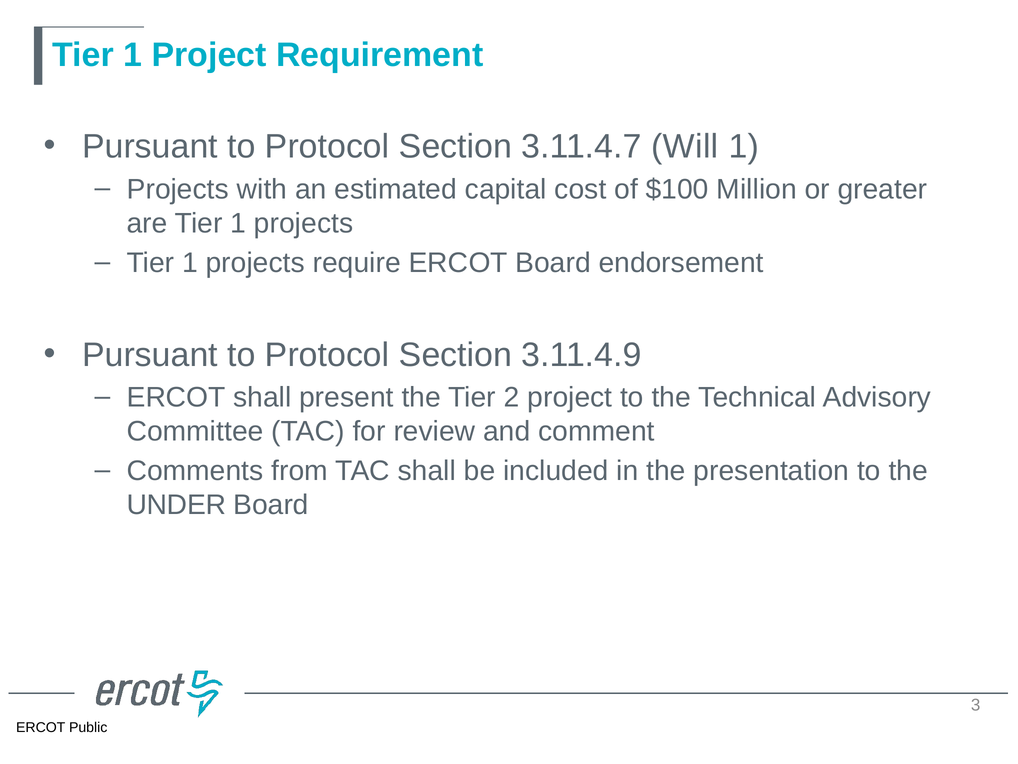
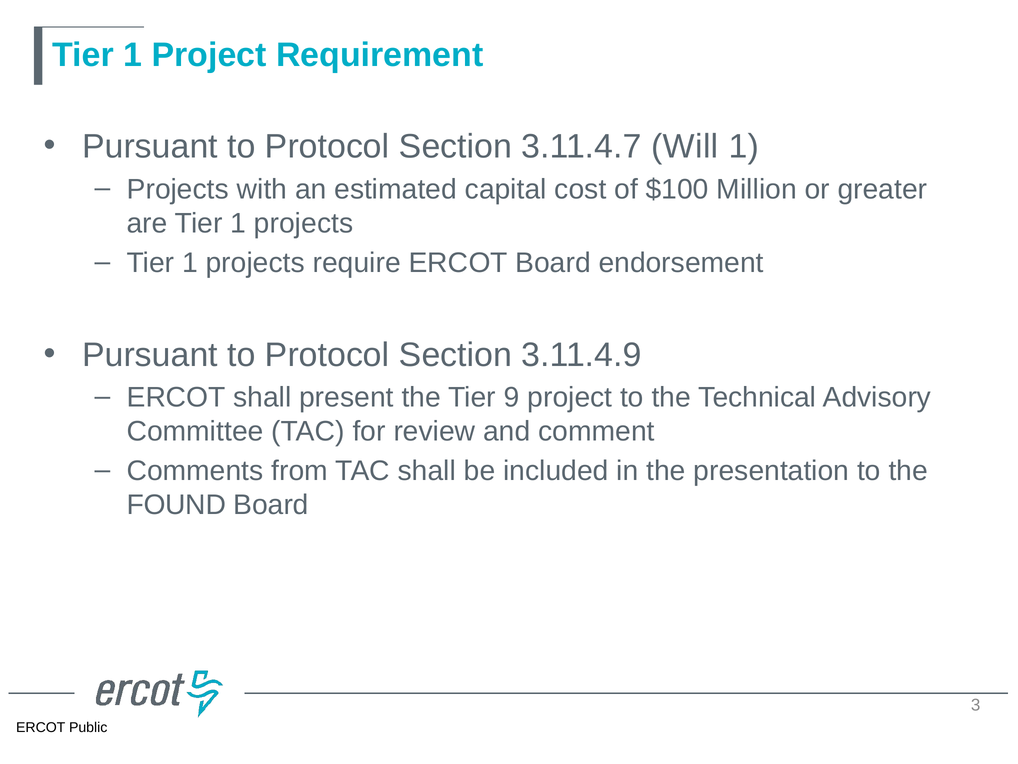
2: 2 -> 9
UNDER: UNDER -> FOUND
